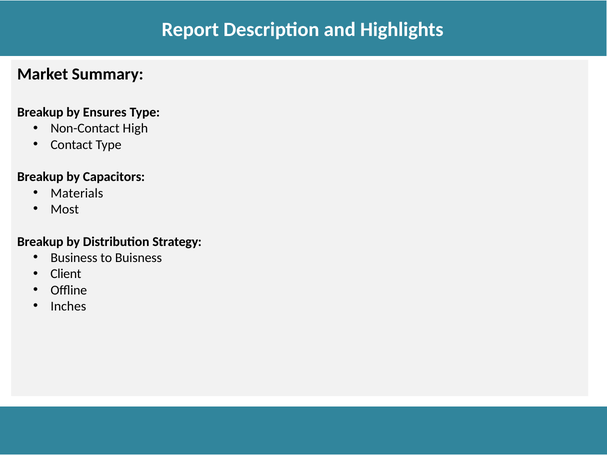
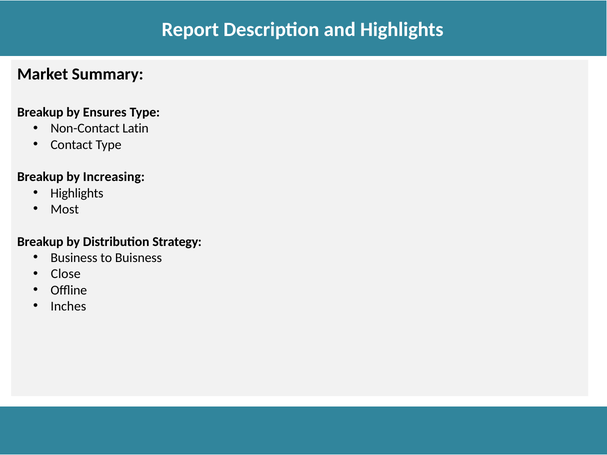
High: High -> Latin
Capacitors: Capacitors -> Increasing
Materials at (77, 193): Materials -> Highlights
Client: Client -> Close
